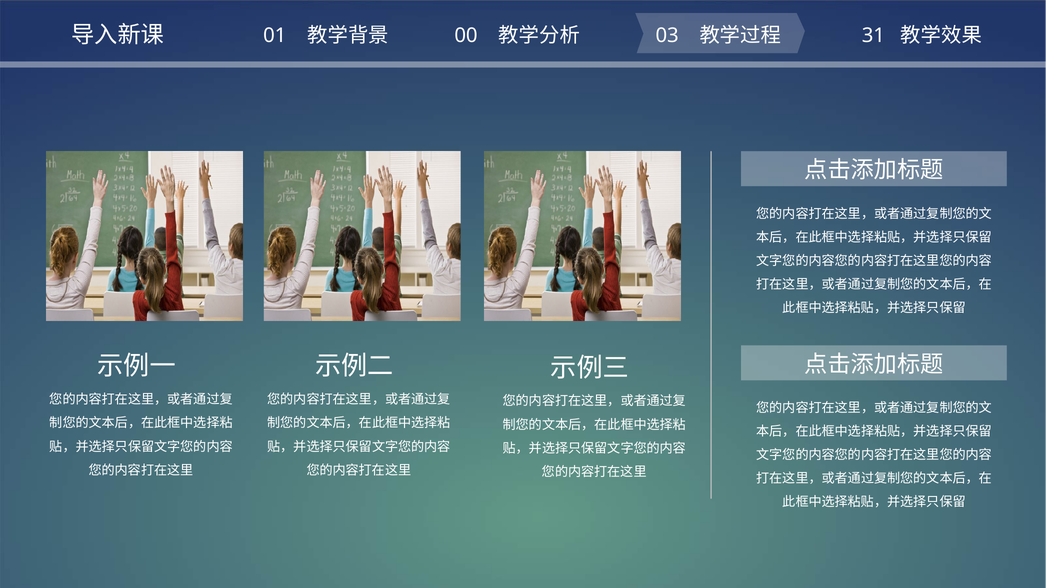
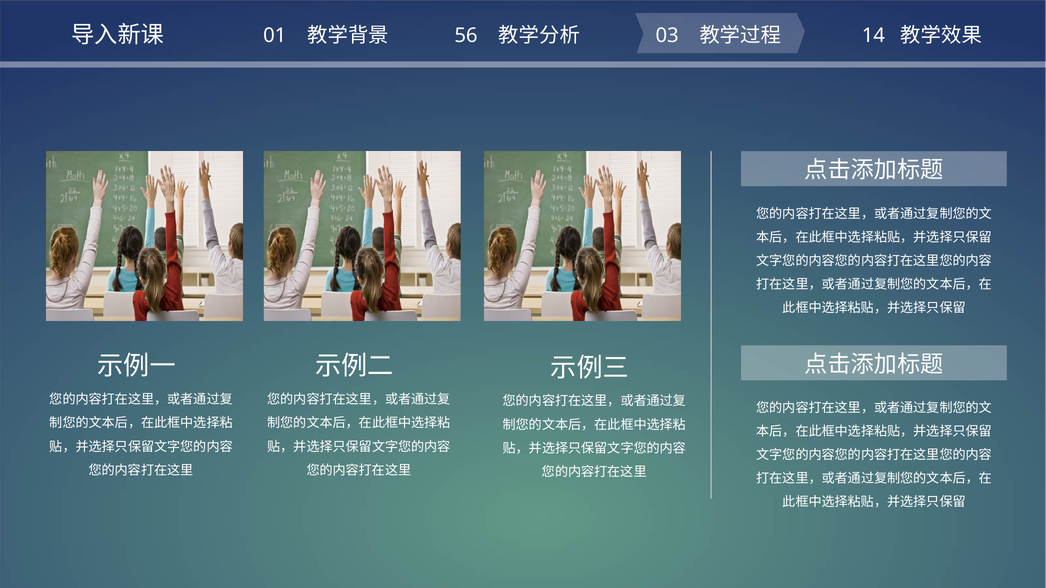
00: 00 -> 56
31: 31 -> 14
